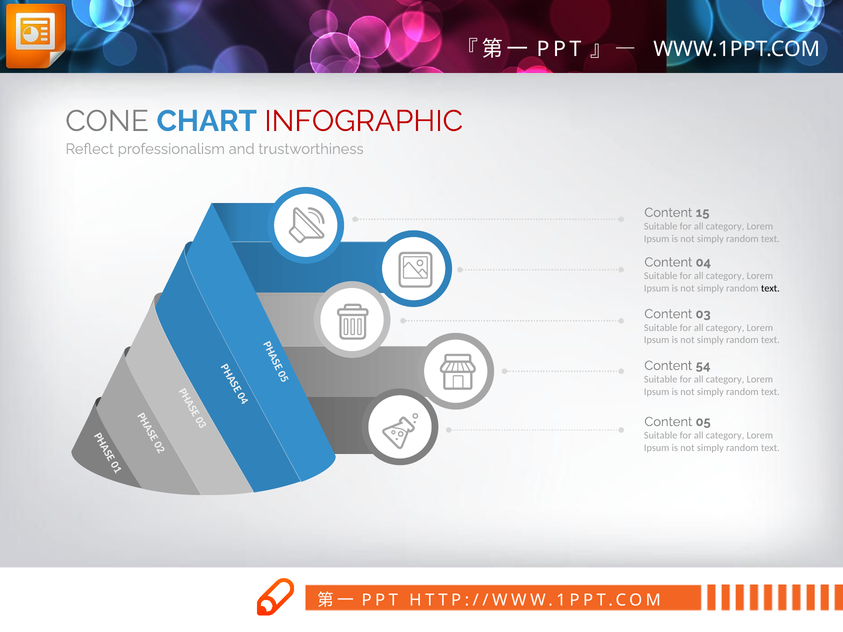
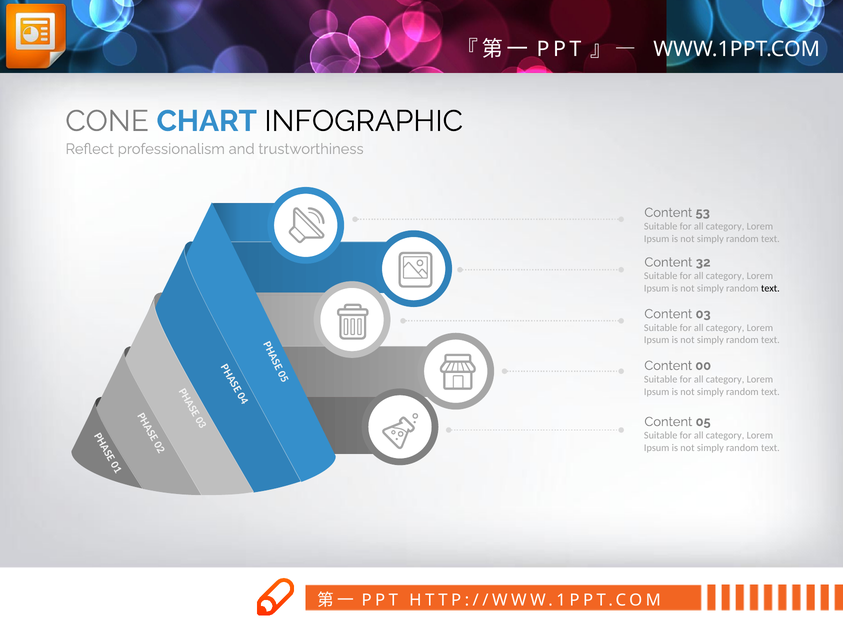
INFOGRAPHIC colour: red -> black
15: 15 -> 53
04: 04 -> 32
54: 54 -> 00
